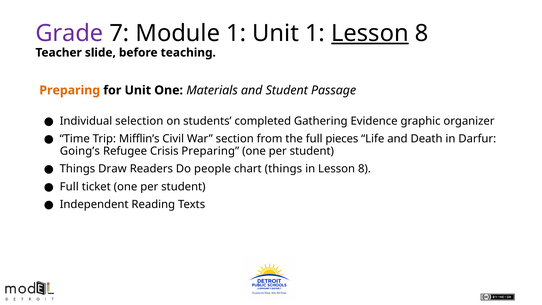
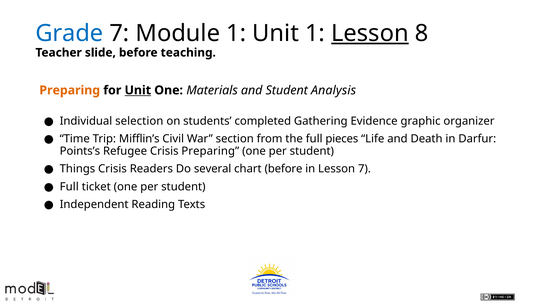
Grade colour: purple -> blue
Unit at (138, 90) underline: none -> present
Passage: Passage -> Analysis
Going’s: Going’s -> Points’s
Things Draw: Draw -> Crisis
people: people -> several
chart things: things -> before
in Lesson 8: 8 -> 7
